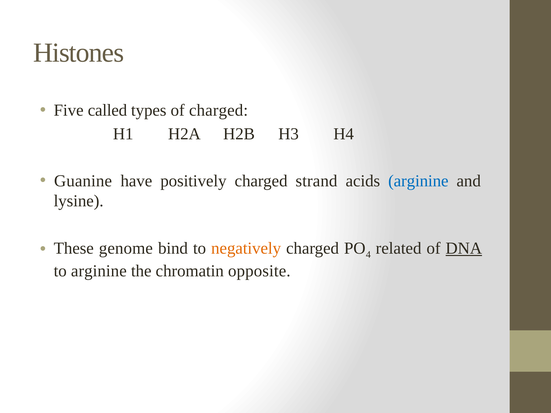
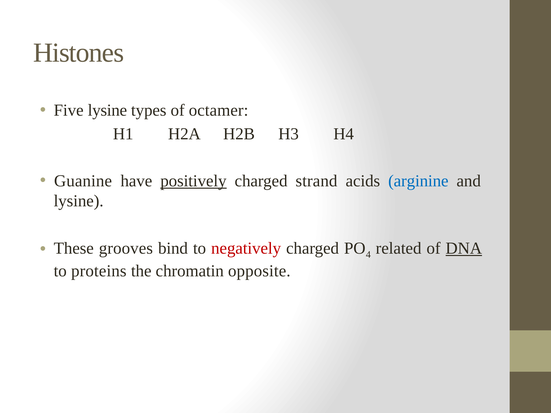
Five called: called -> lysine
of charged: charged -> octamer
positively underline: none -> present
genome: genome -> grooves
negatively colour: orange -> red
to arginine: arginine -> proteins
